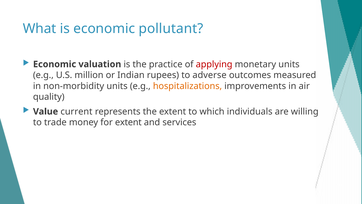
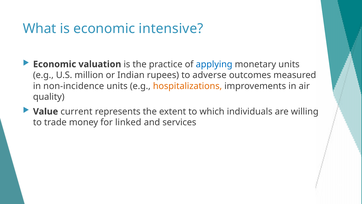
pollutant: pollutant -> intensive
applying colour: red -> blue
non-morbidity: non-morbidity -> non-incidence
for extent: extent -> linked
